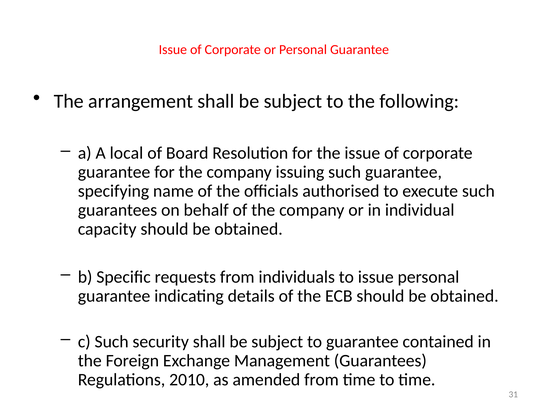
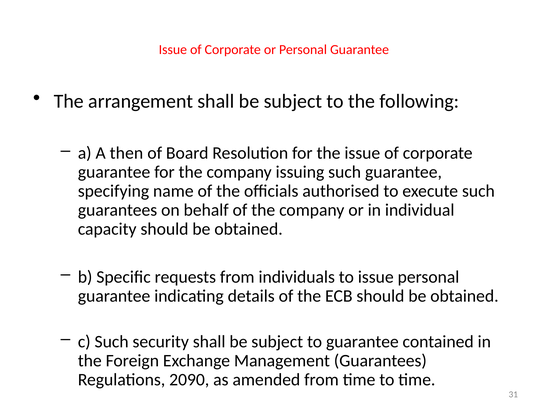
local: local -> then
2010: 2010 -> 2090
